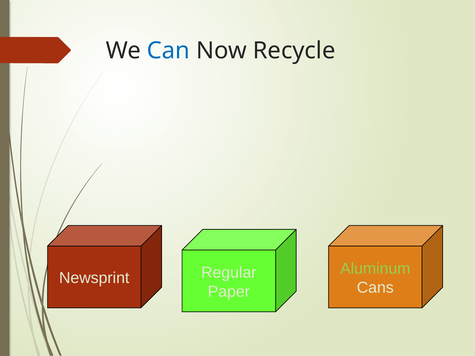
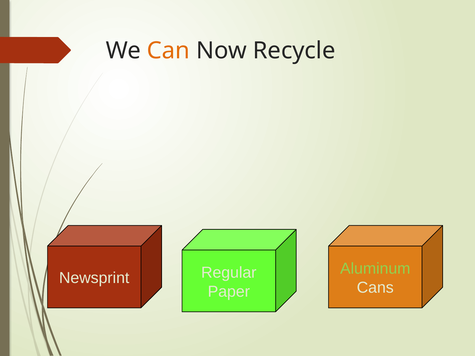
Can colour: blue -> orange
